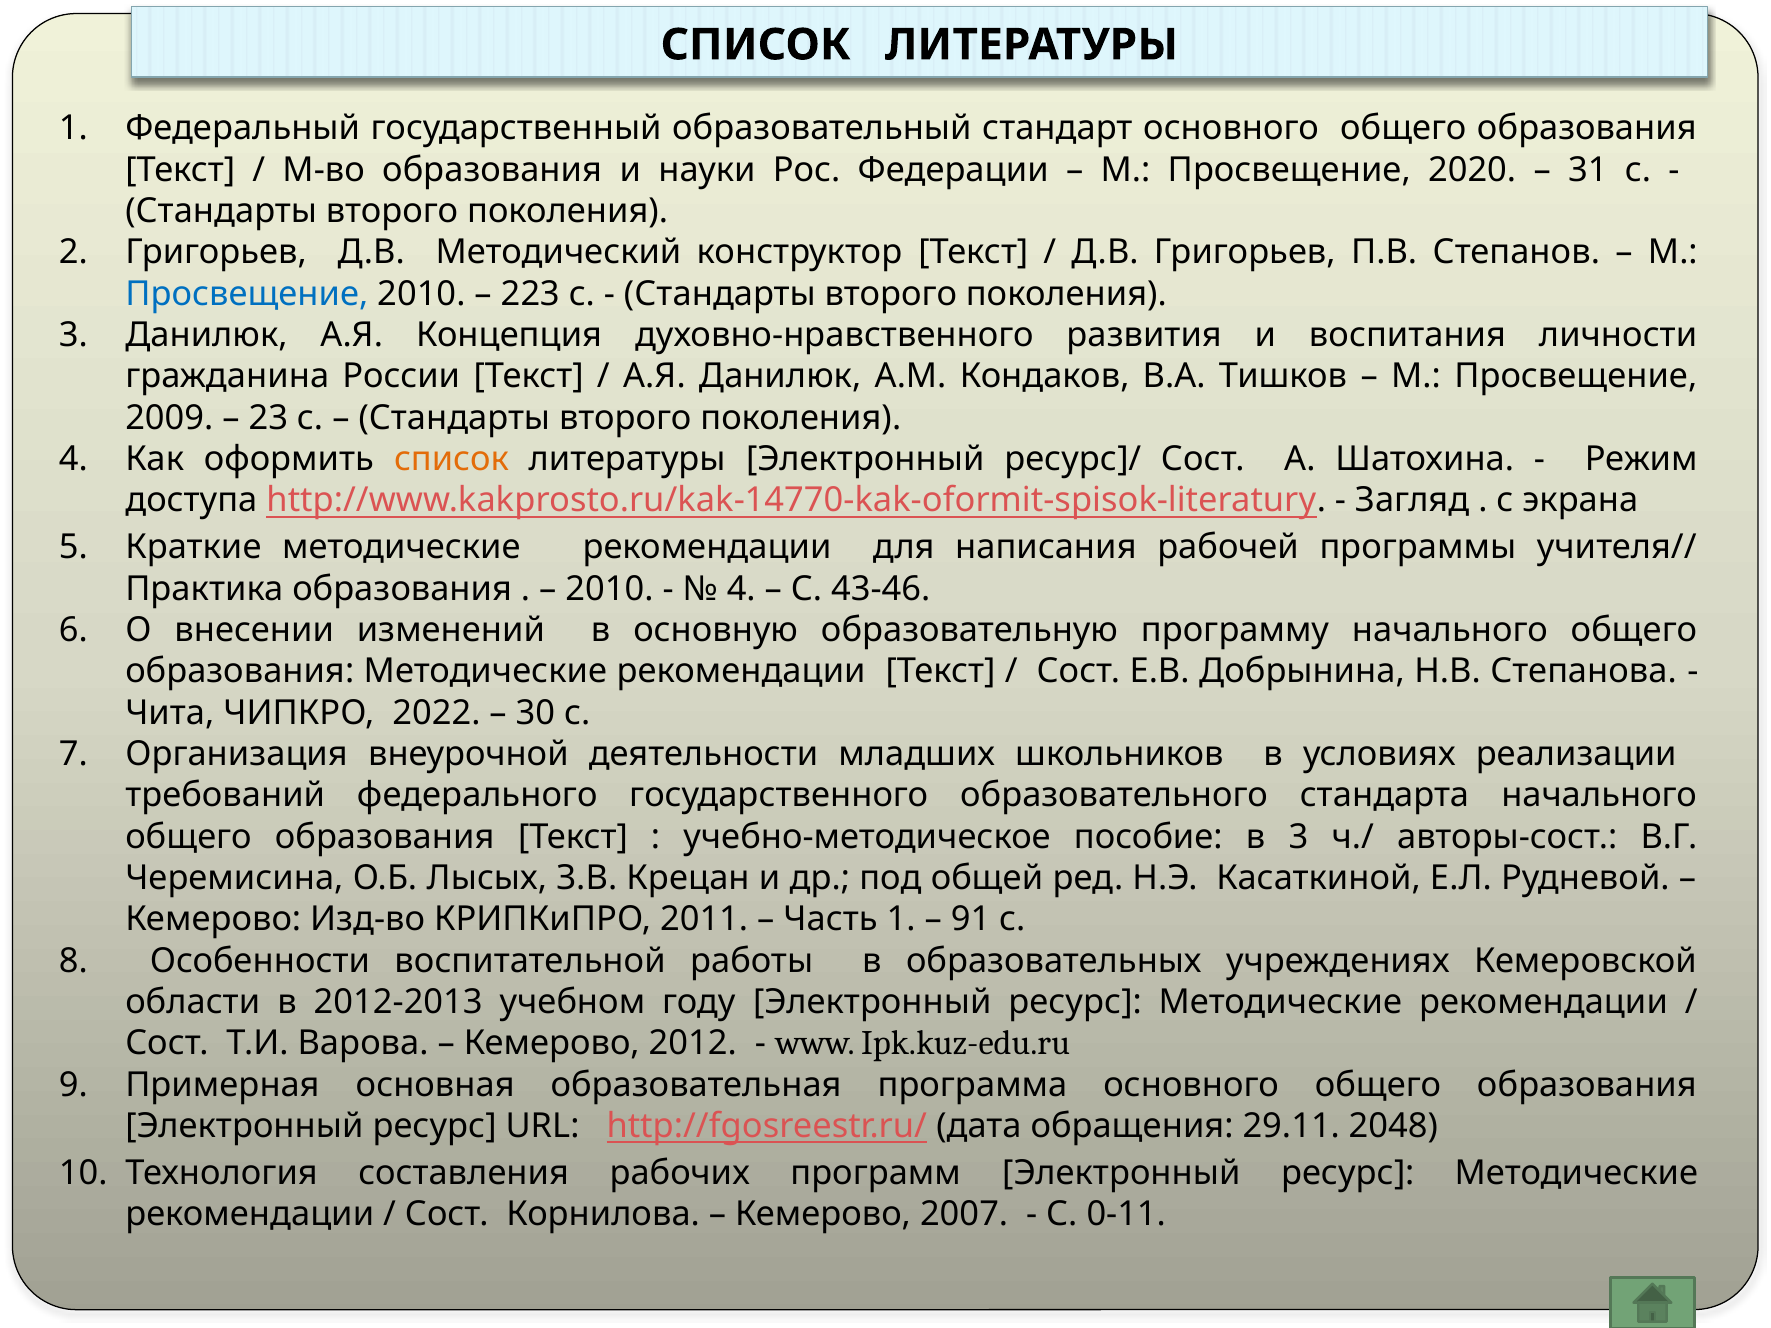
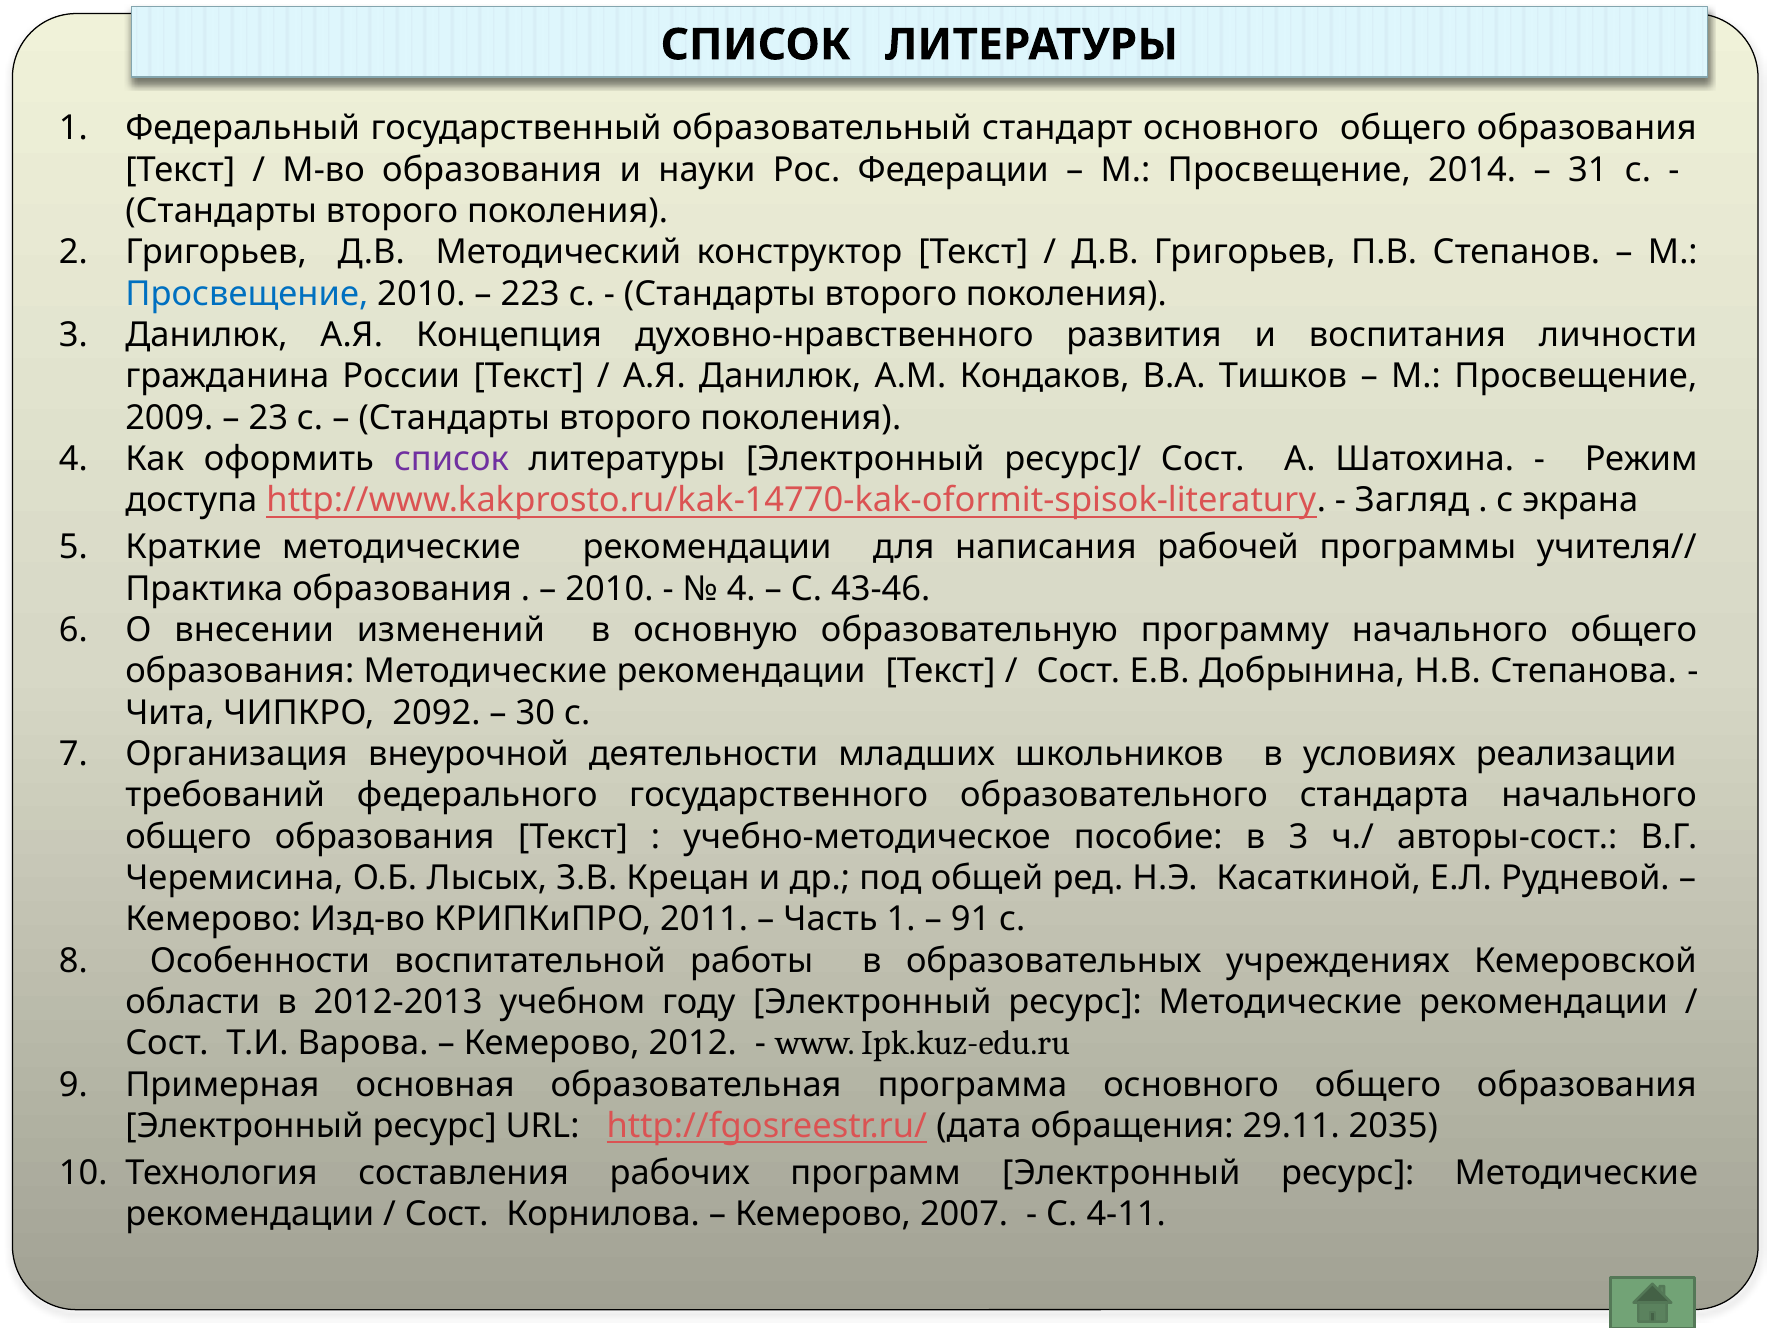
2020: 2020 -> 2014
список at (451, 459) colour: orange -> purple
2022: 2022 -> 2092
2048: 2048 -> 2035
0-11: 0-11 -> 4-11
